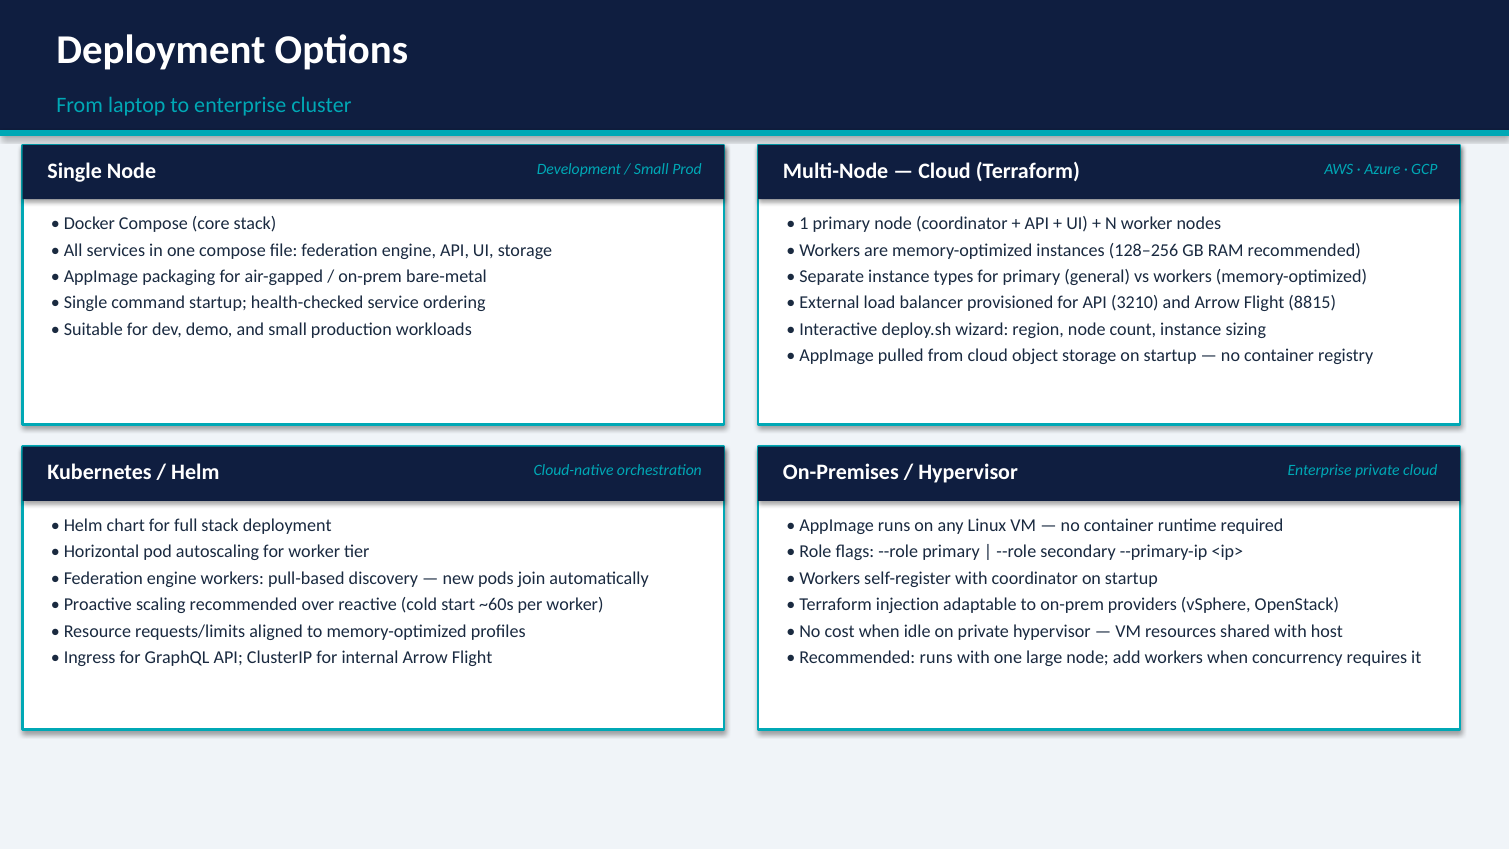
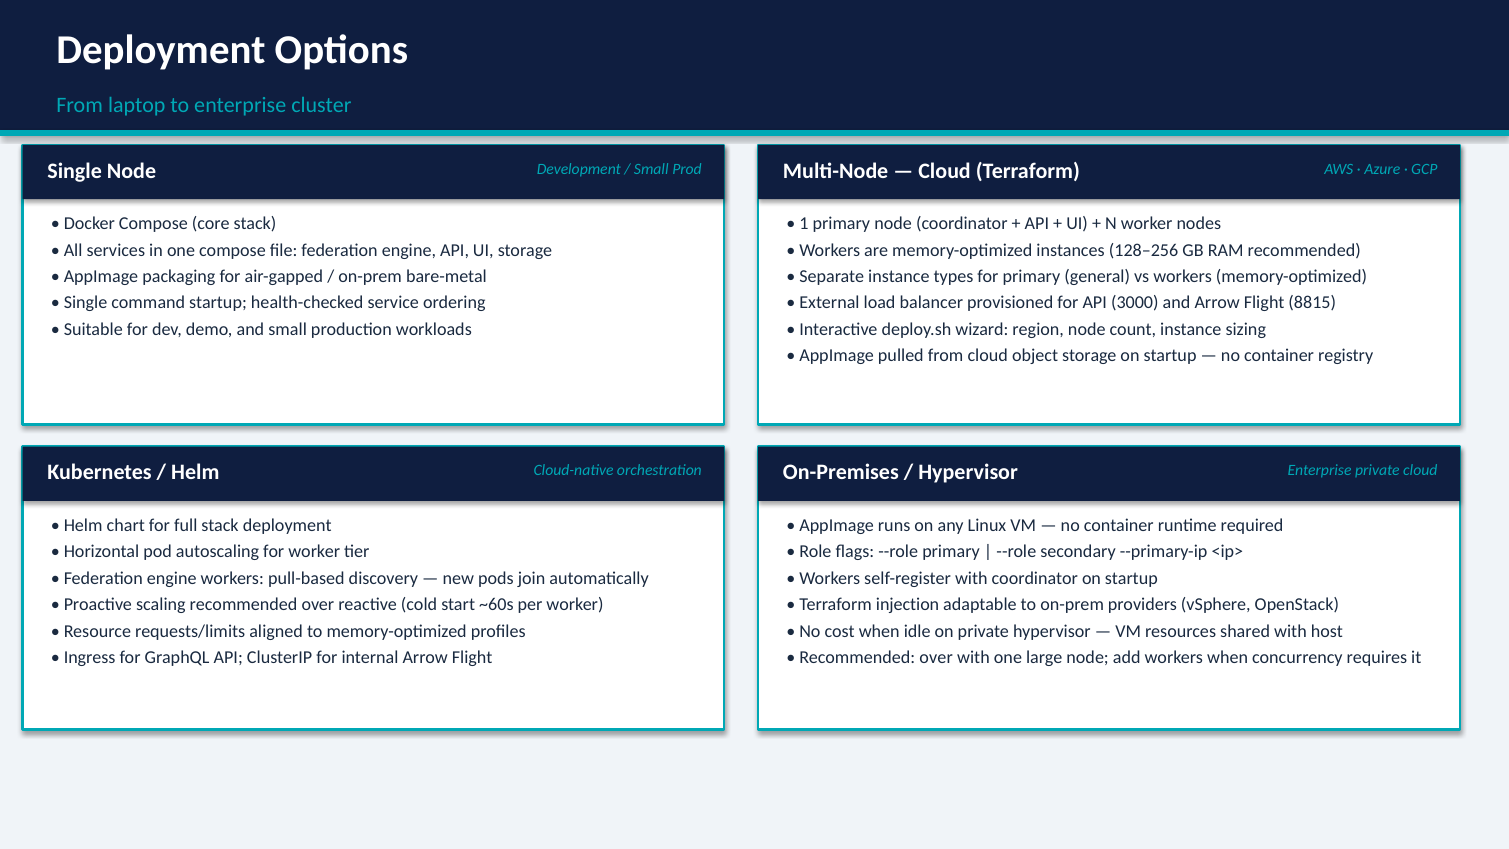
3210: 3210 -> 3000
runs at (936, 657): runs -> over
